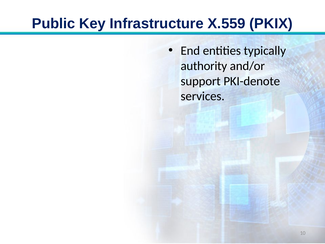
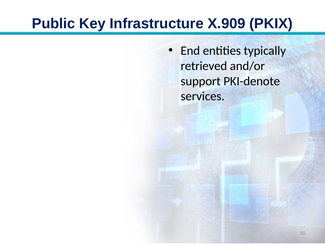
X.559: X.559 -> X.909
authority: authority -> retrieved
